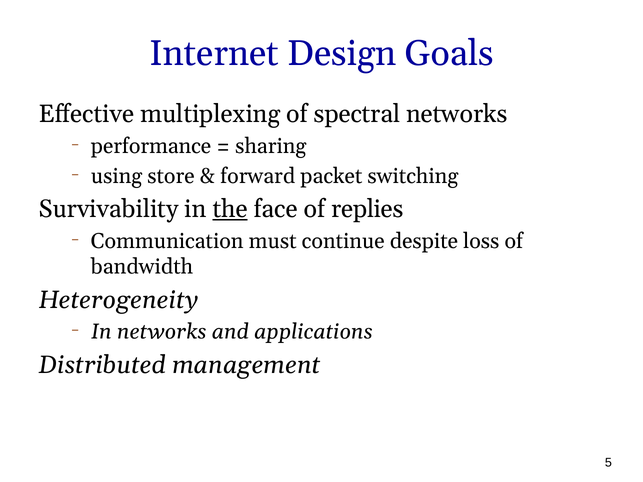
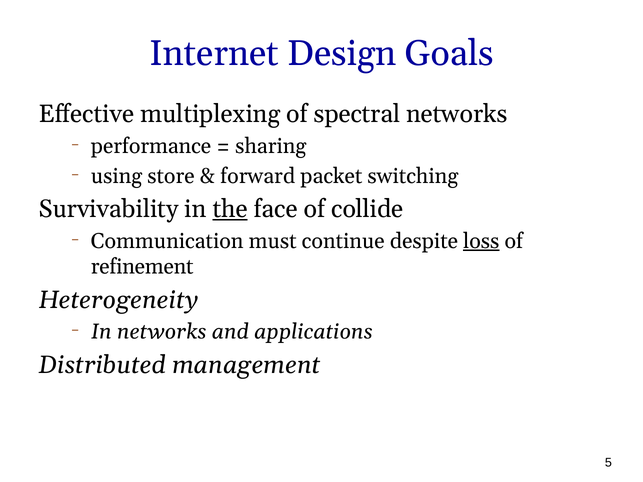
replies: replies -> collide
loss underline: none -> present
bandwidth: bandwidth -> refinement
